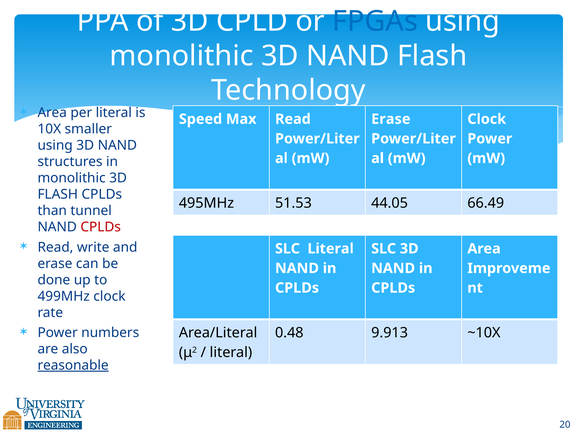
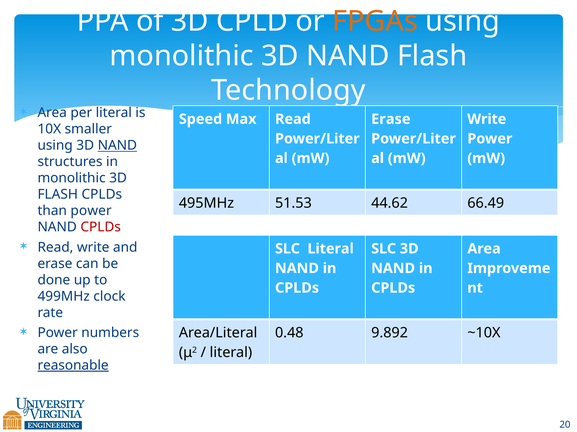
FPGAs colour: blue -> orange
Clock at (487, 119): Clock -> Write
NAND at (117, 146) underline: none -> present
44.05: 44.05 -> 44.62
than tunnel: tunnel -> power
9.913: 9.913 -> 9.892
